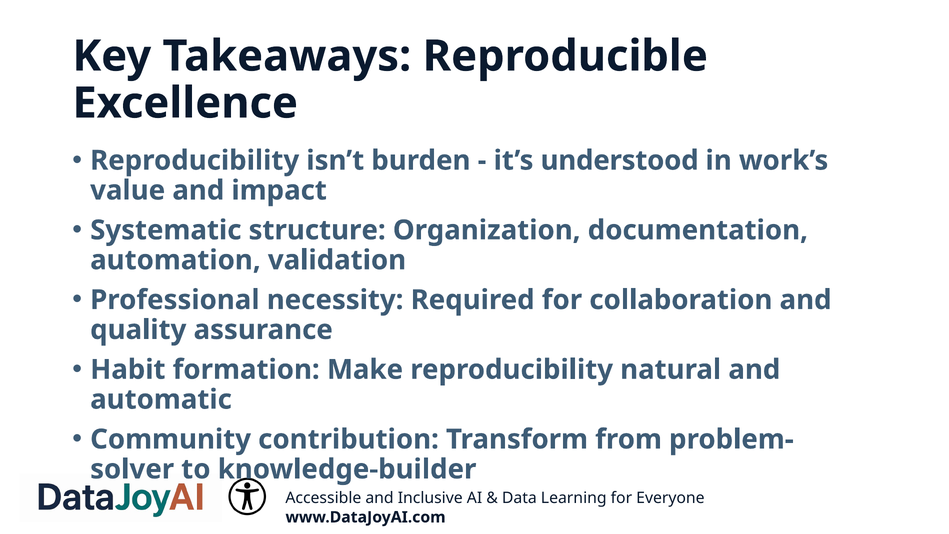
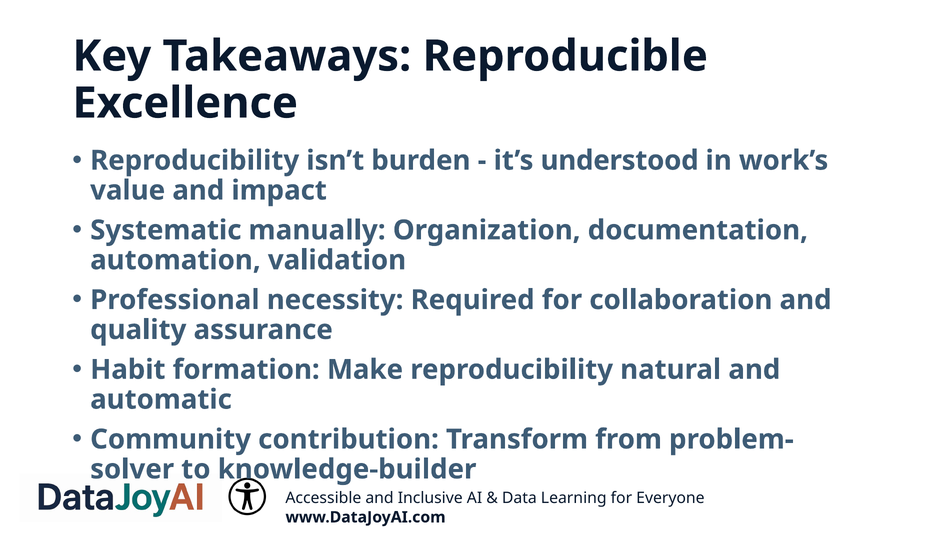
structure: structure -> manually
